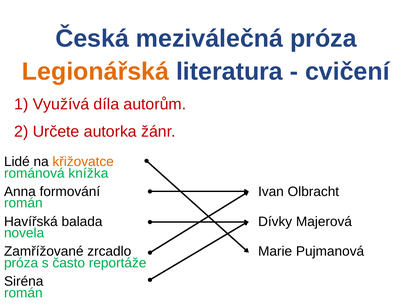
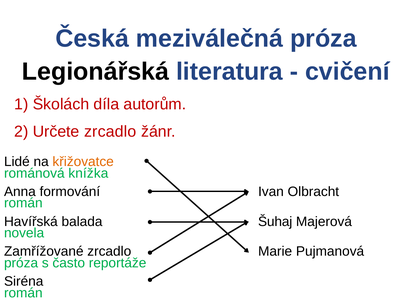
Legionářská colour: orange -> black
Využívá: Využívá -> Školách
Určete autorka: autorka -> zrcadlo
Dívky: Dívky -> Šuhaj
